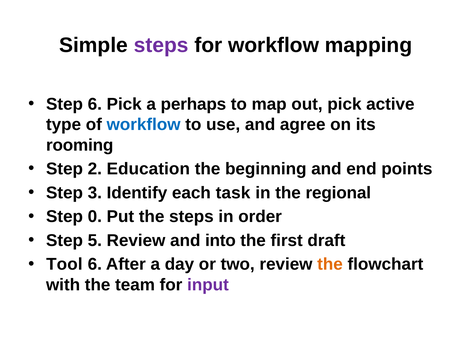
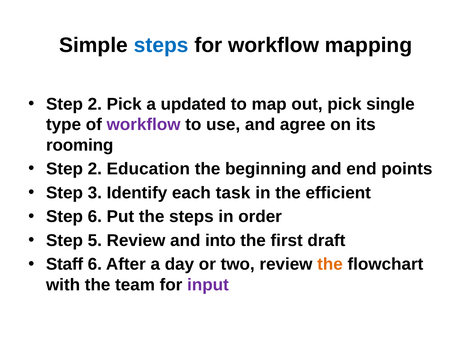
steps at (161, 45) colour: purple -> blue
6 at (95, 104): 6 -> 2
perhaps: perhaps -> updated
active: active -> single
workflow at (144, 125) colour: blue -> purple
regional: regional -> efficient
Step 0: 0 -> 6
Tool: Tool -> Staff
